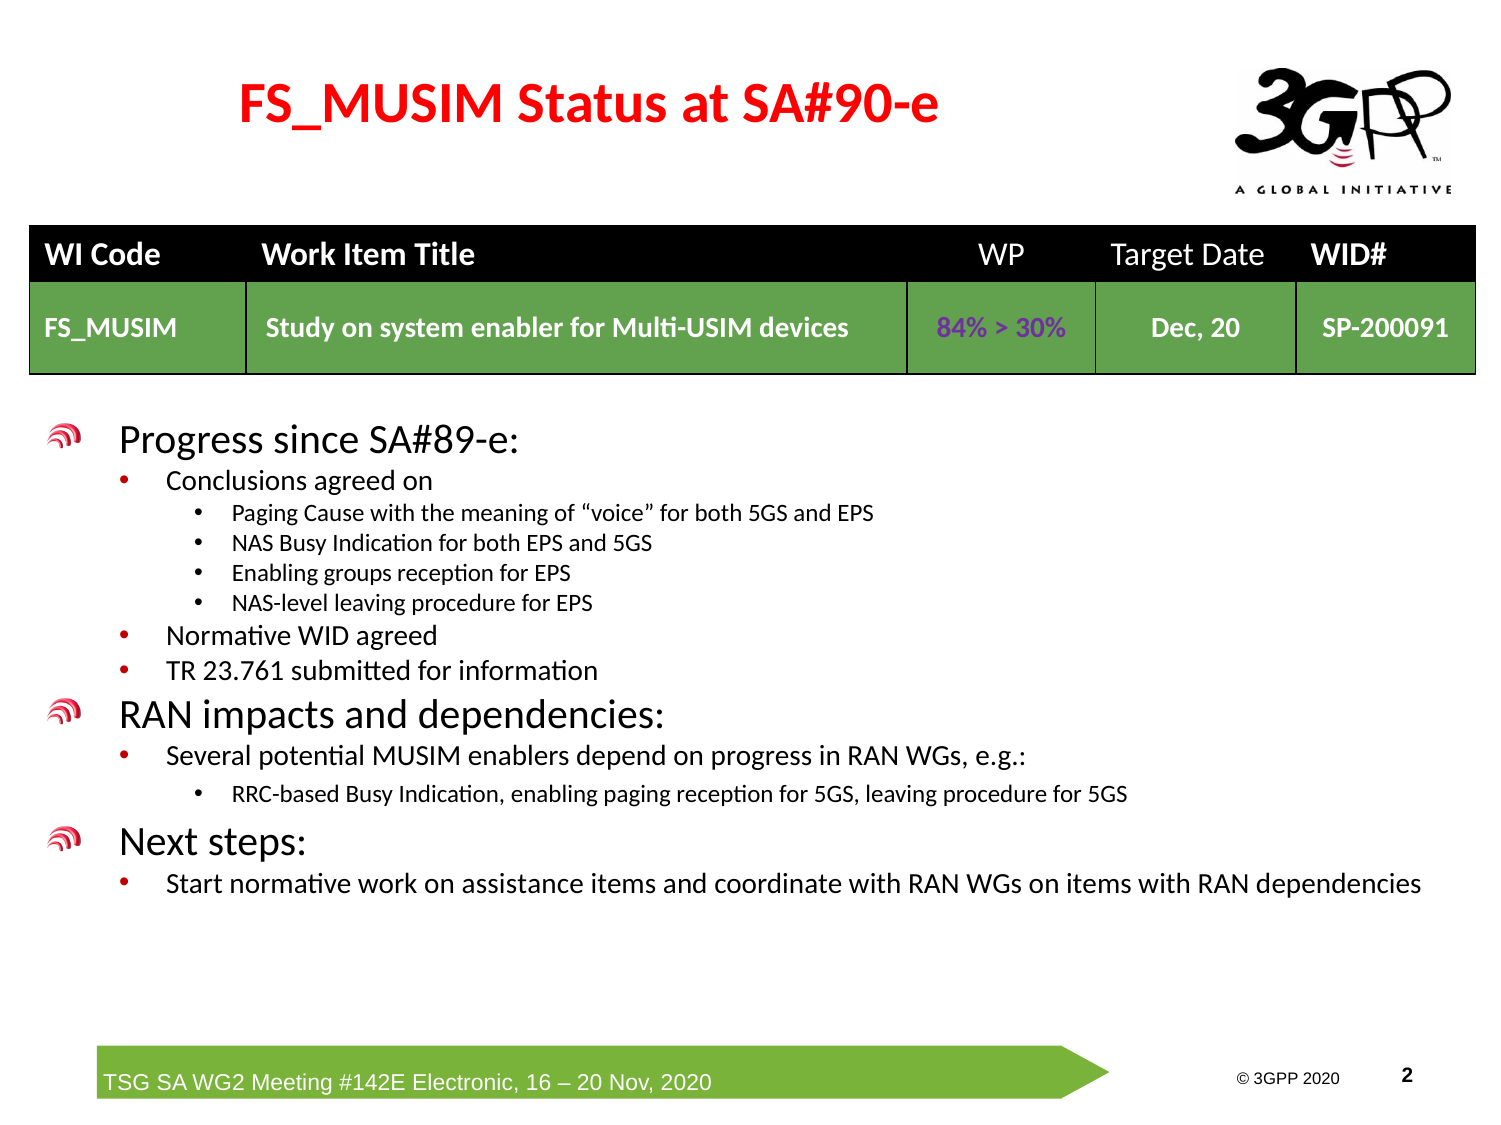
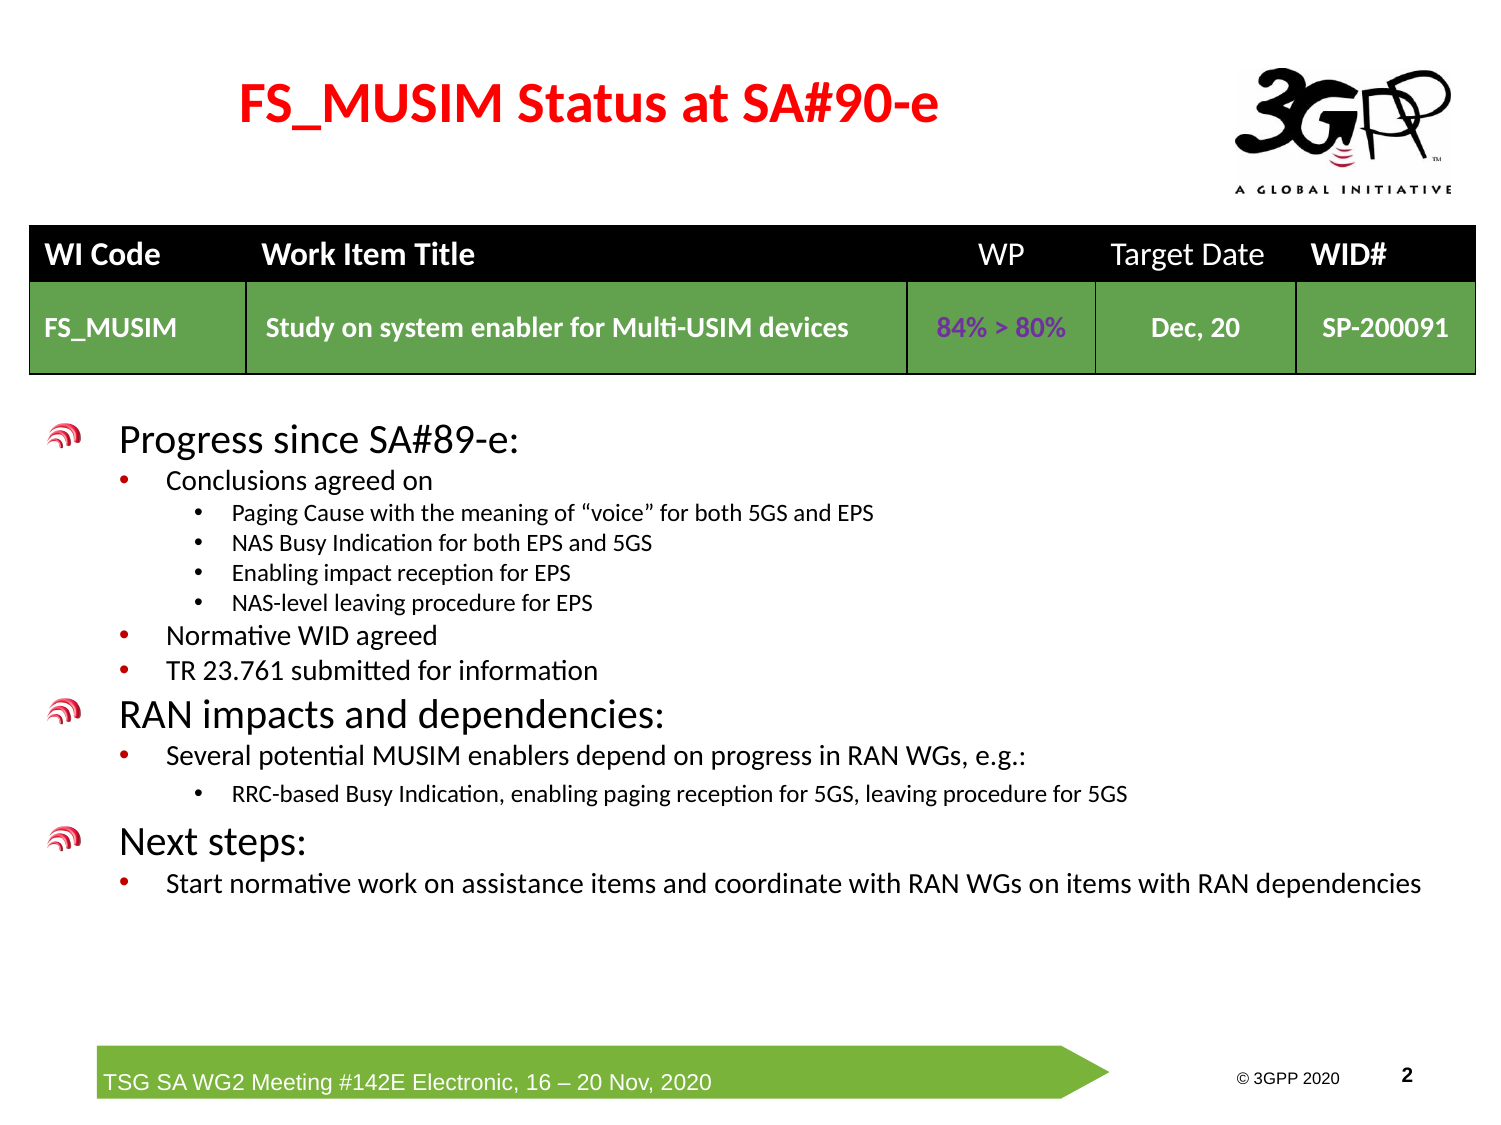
30%: 30% -> 80%
groups: groups -> impact
